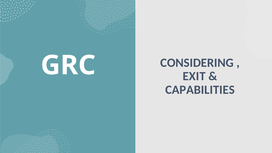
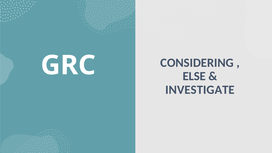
EXIT: EXIT -> ELSE
CAPABILITIES: CAPABILITIES -> INVESTIGATE
